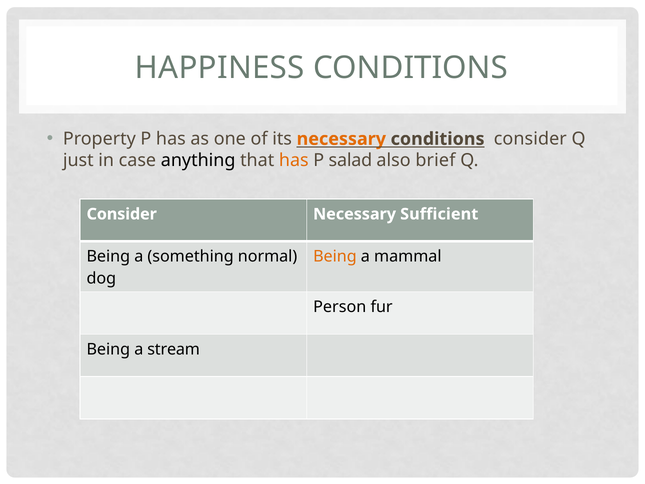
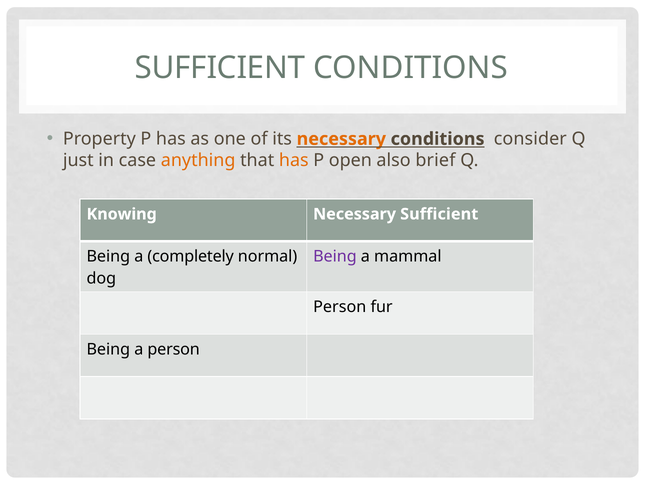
HAPPINESS at (220, 68): HAPPINESS -> SUFFICIENT
anything colour: black -> orange
salad: salad -> open
Consider at (122, 214): Consider -> Knowing
something: something -> completely
Being at (335, 256) colour: orange -> purple
a stream: stream -> person
